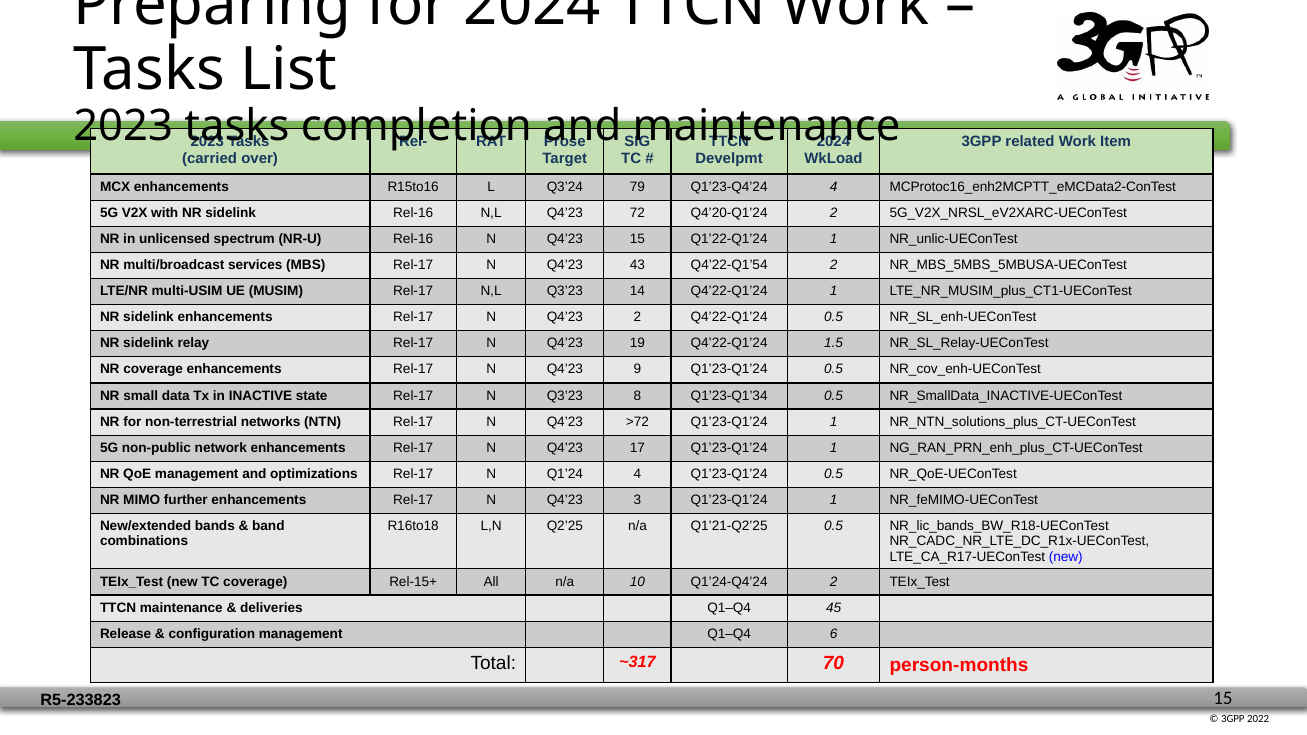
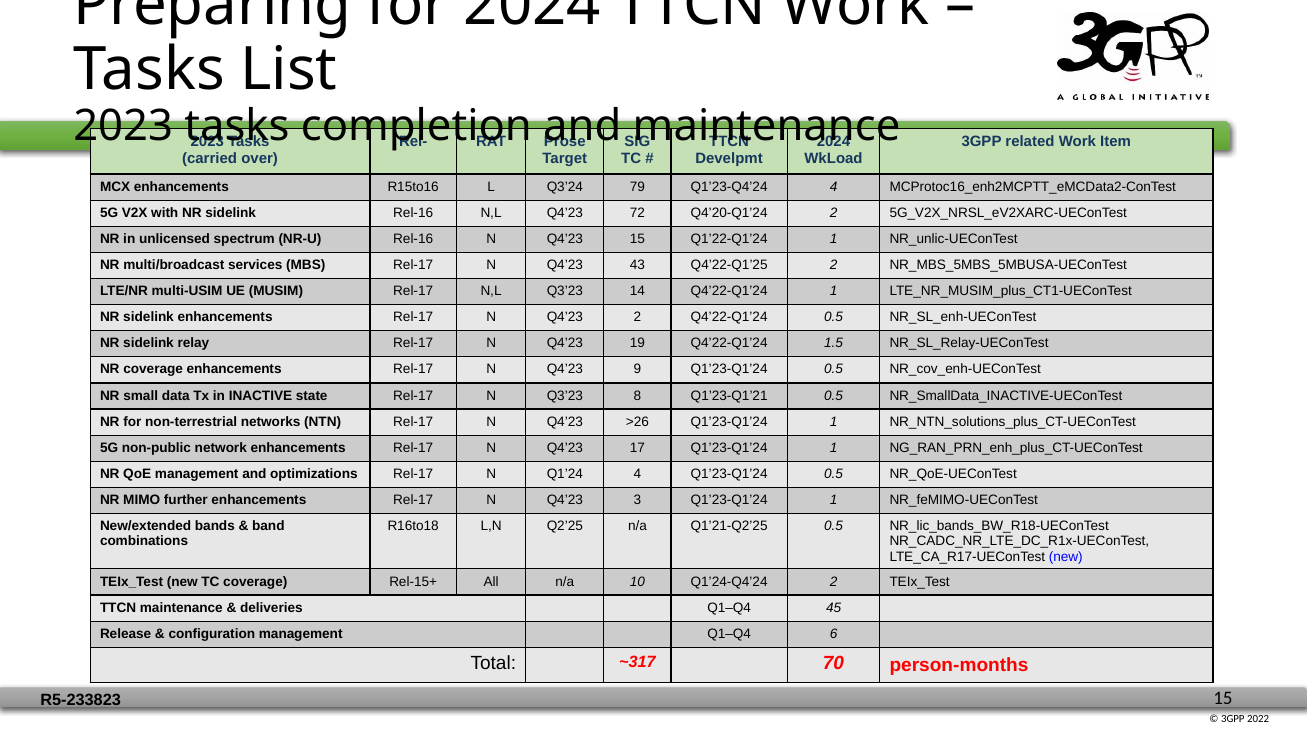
Q4’22-Q1’54: Q4’22-Q1’54 -> Q4’22-Q1’25
Q1’23-Q1’34: Q1’23-Q1’34 -> Q1’23-Q1’21
>72: >72 -> >26
